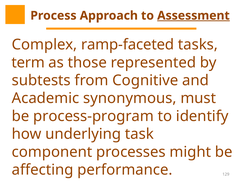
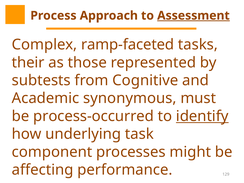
term: term -> their
process-program: process-program -> process-occurred
identify underline: none -> present
